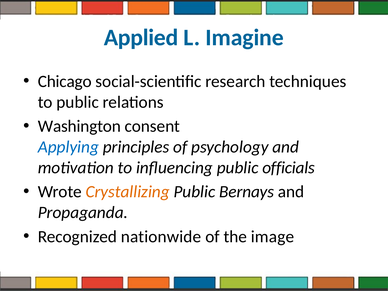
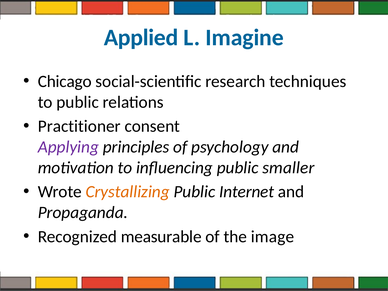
Washington: Washington -> Practitioner
Applying colour: blue -> purple
officials: officials -> smaller
Bernays: Bernays -> Internet
nationwide: nationwide -> measurable
